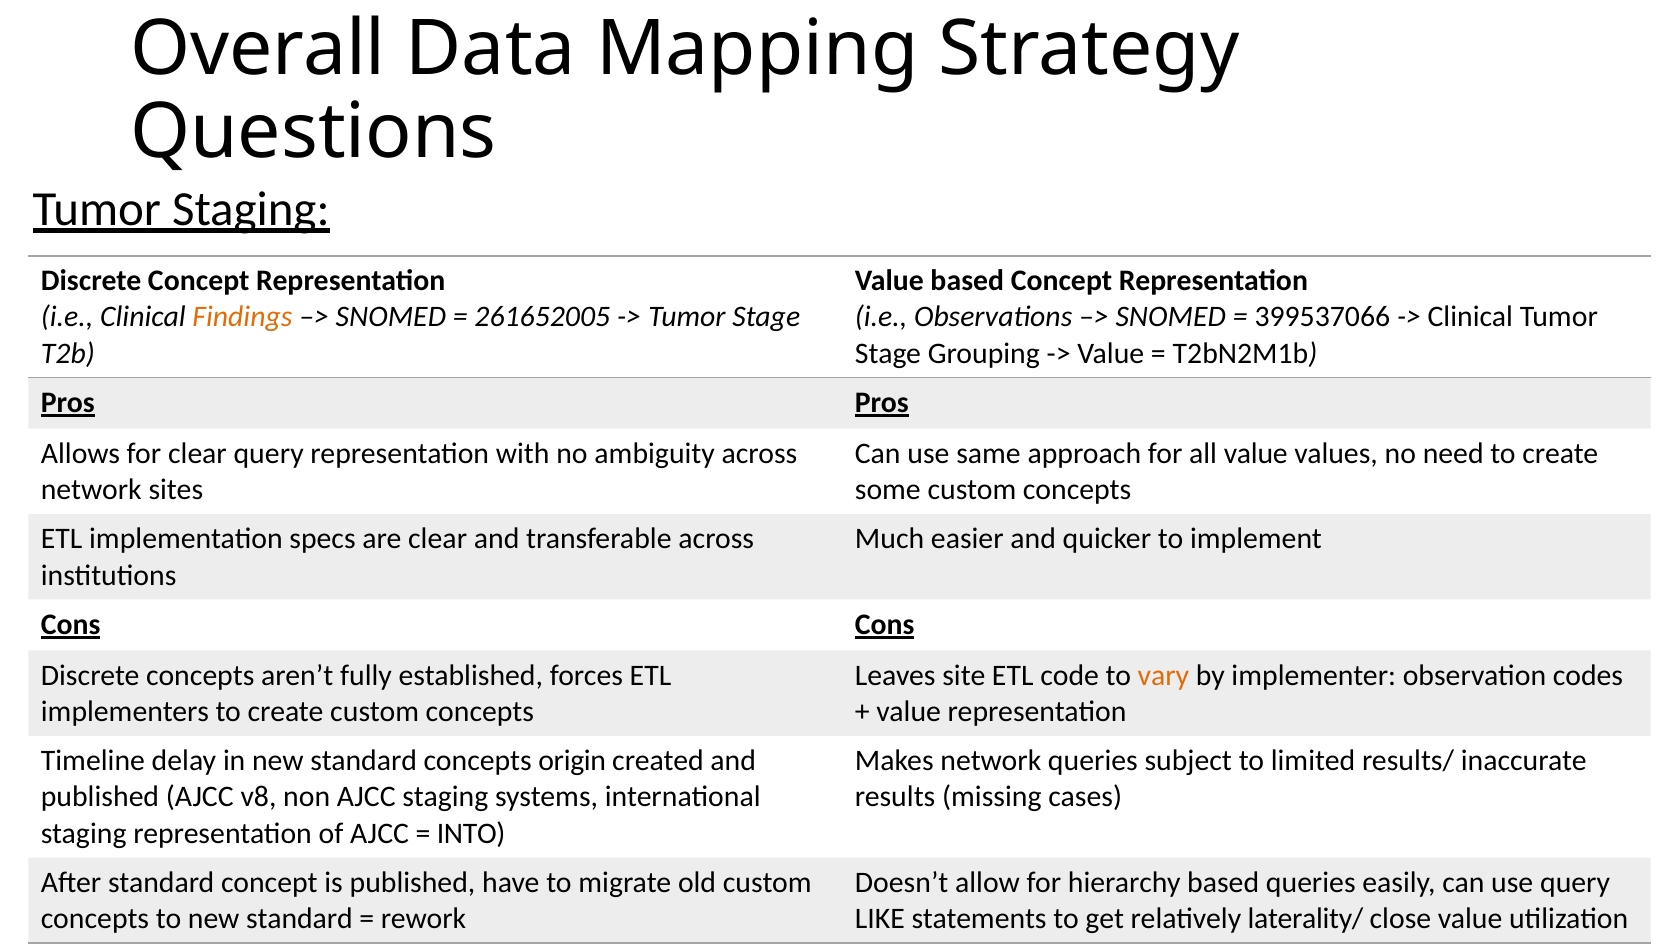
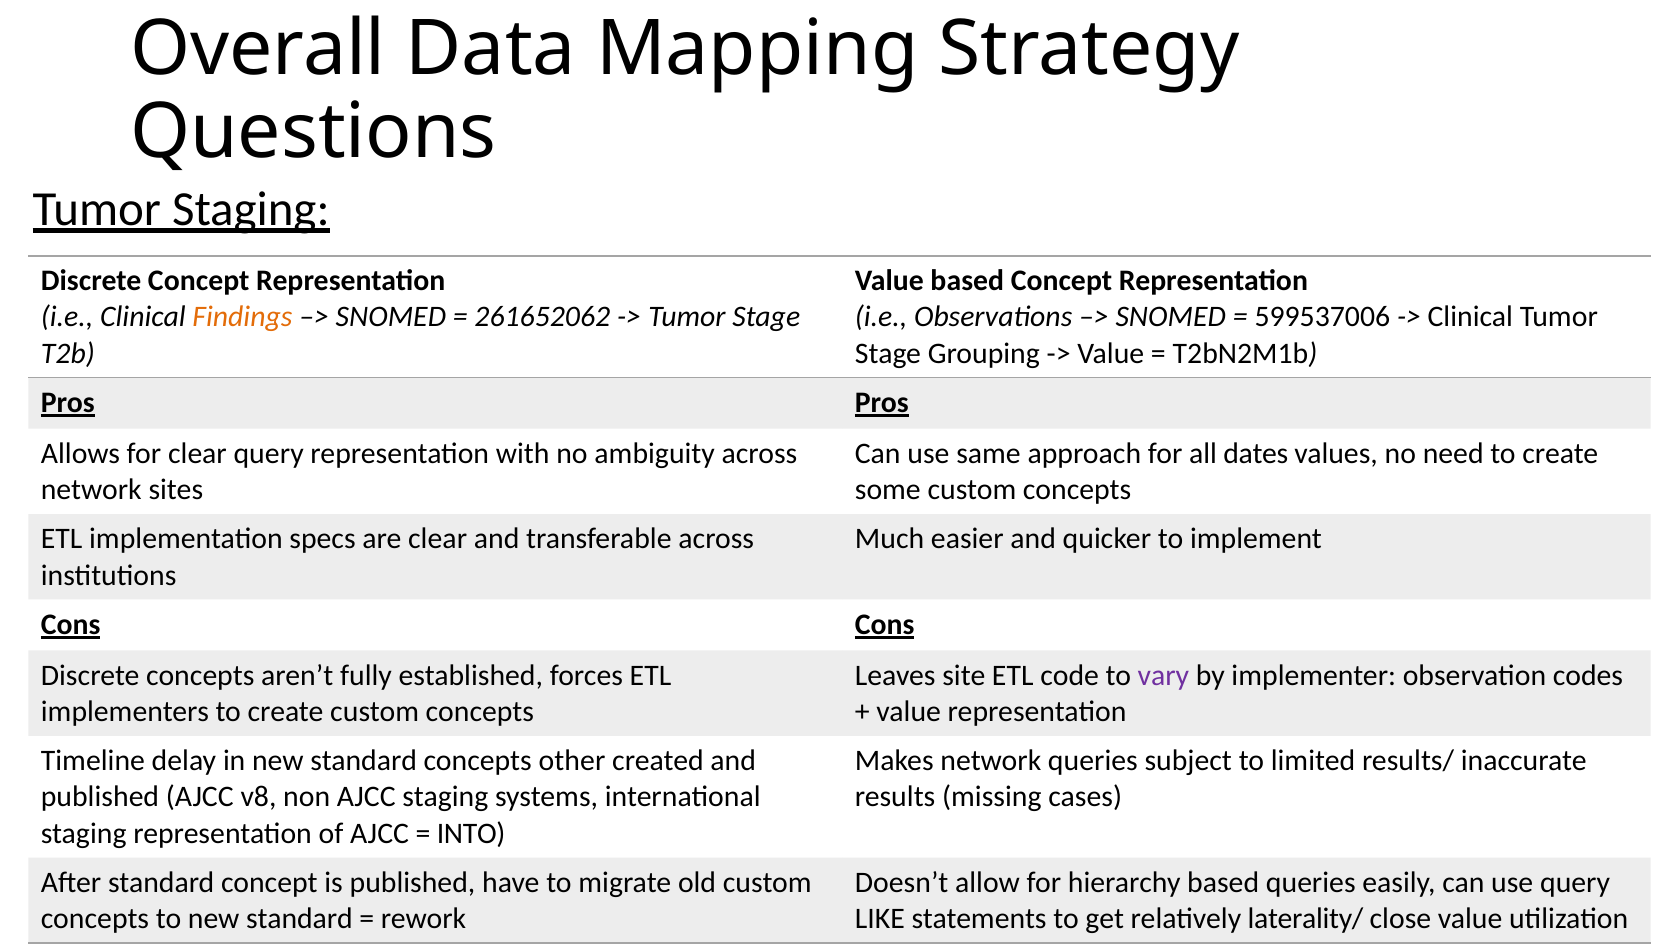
261652005: 261652005 -> 261652062
399537066: 399537066 -> 599537006
all value: value -> dates
vary colour: orange -> purple
origin: origin -> other
